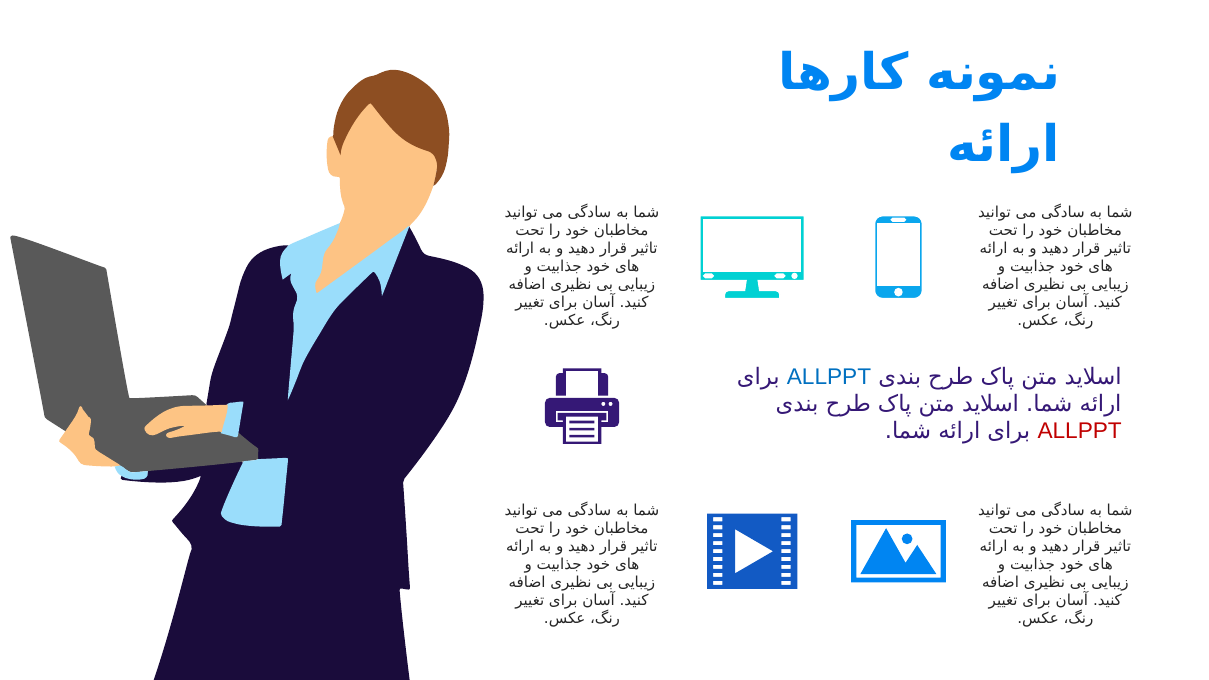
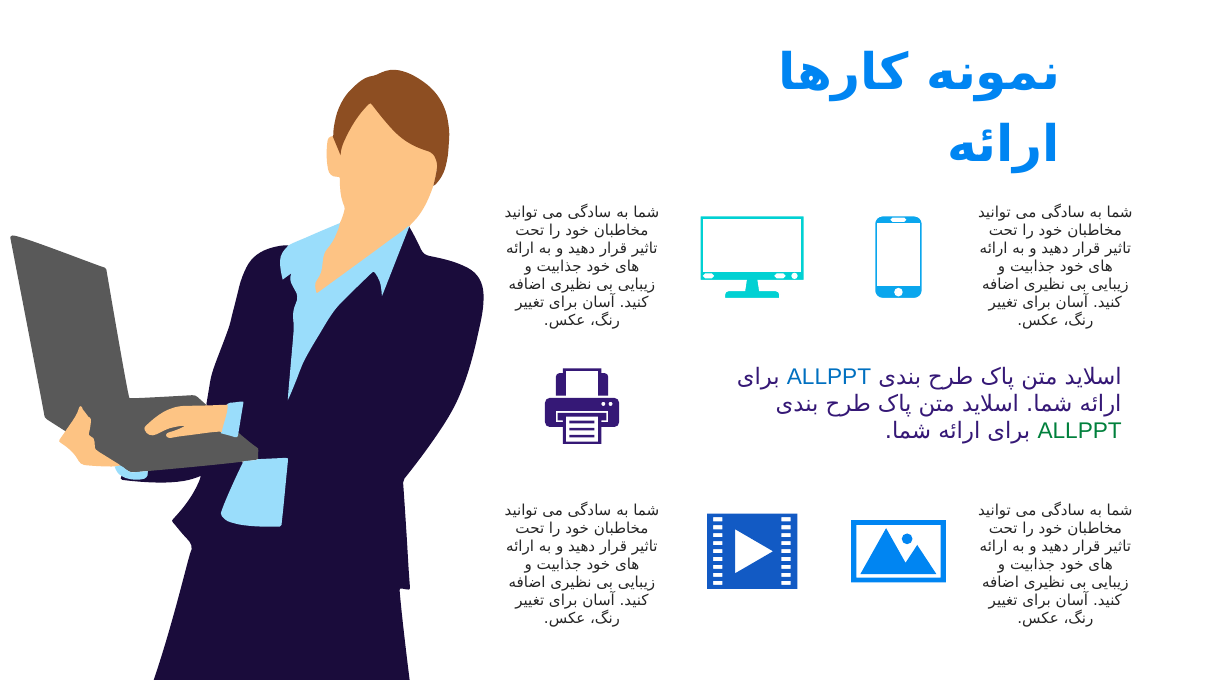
ALLPPT at (1080, 431) colour: red -> green
